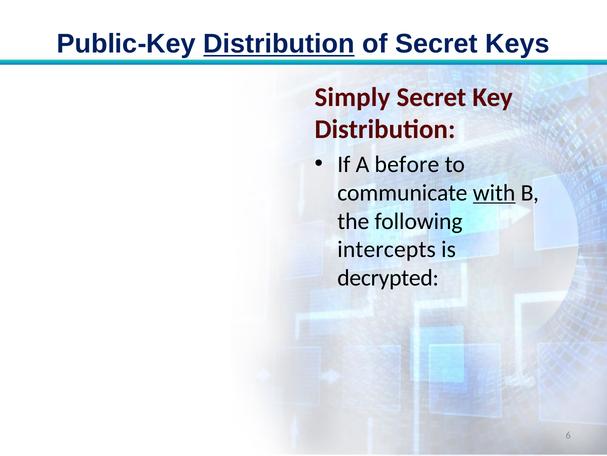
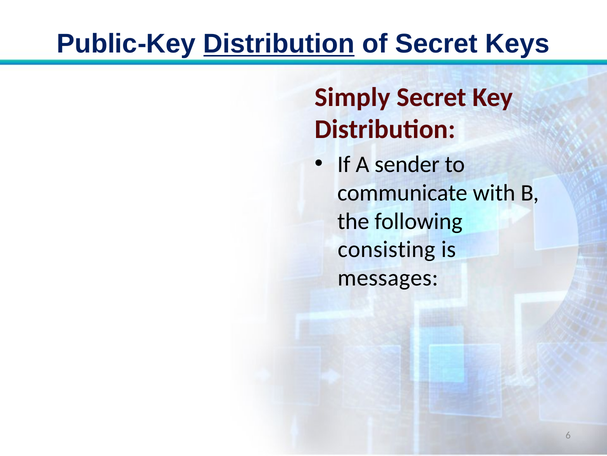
before: before -> sender
with underline: present -> none
intercepts: intercepts -> consisting
decrypted: decrypted -> messages
